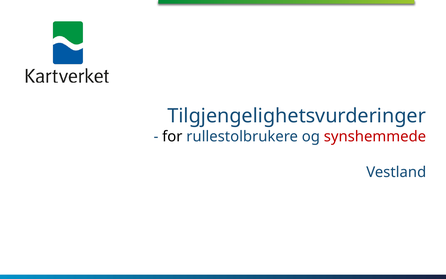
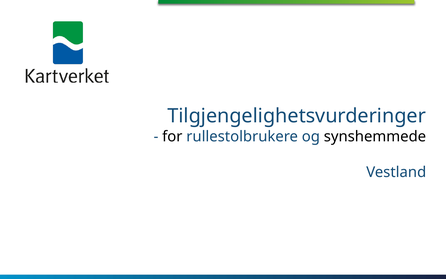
synshemmede colour: red -> black
